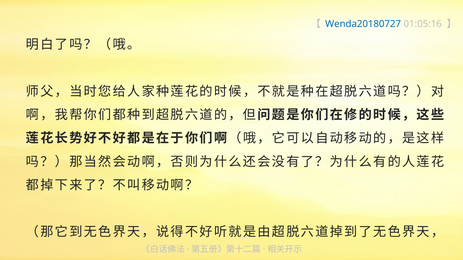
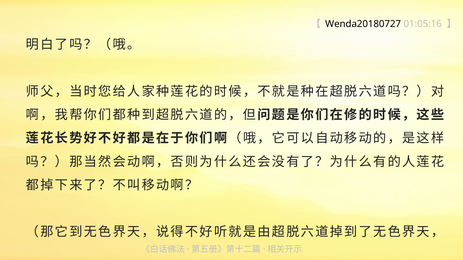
Wenda20180727 colour: blue -> black
